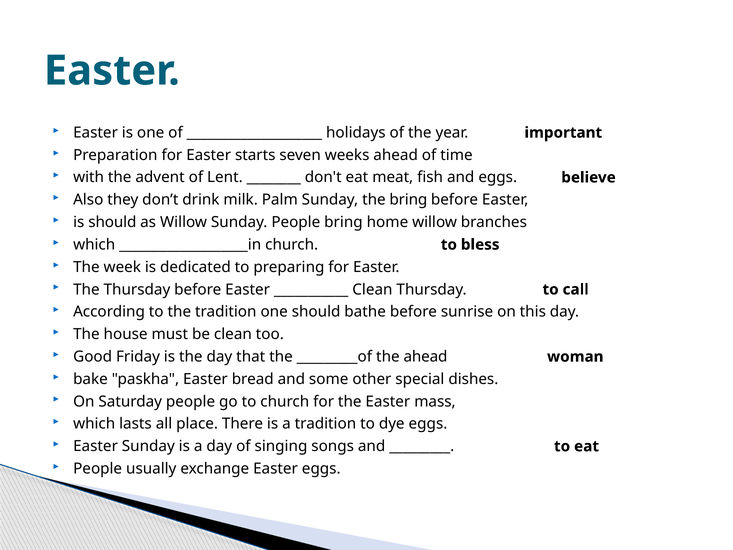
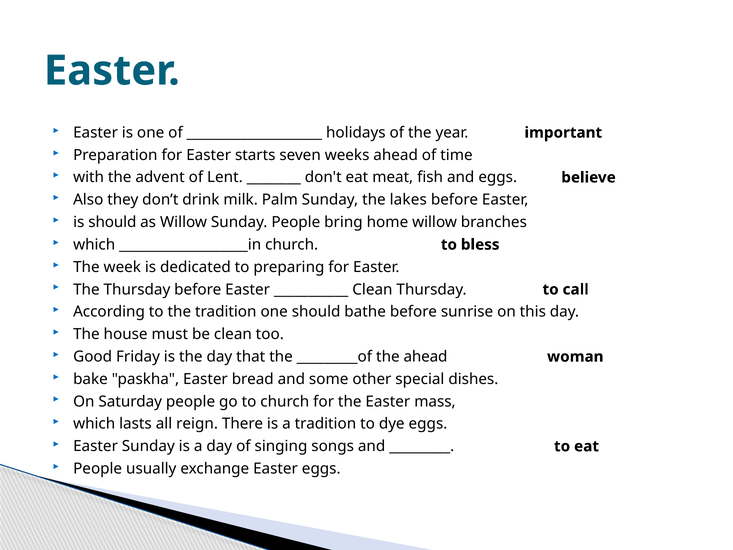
the bring: bring -> lakes
place: place -> reign
